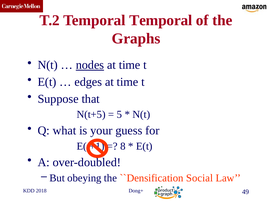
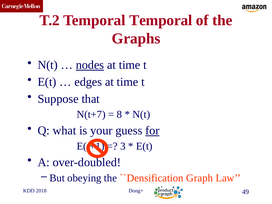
N(t+5: N(t+5 -> N(t+7
5: 5 -> 8
for underline: none -> present
8: 8 -> 3
Social: Social -> Graph
